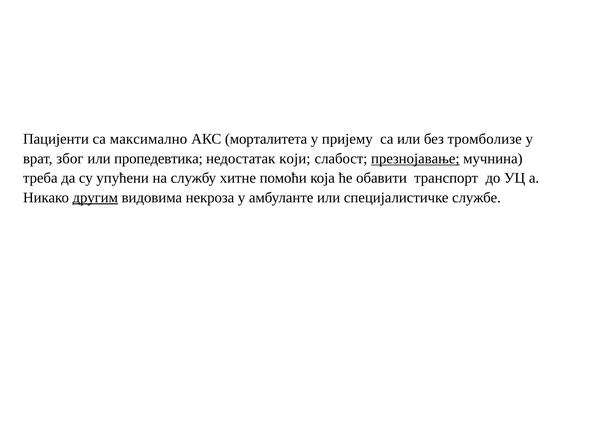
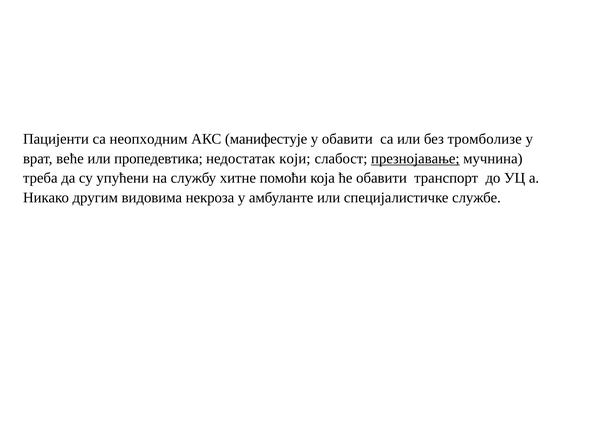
максимално: максимално -> неопходним
морталитета: морталитета -> манифестује
у пријему: пријему -> обавити
због: због -> веће
другим underline: present -> none
